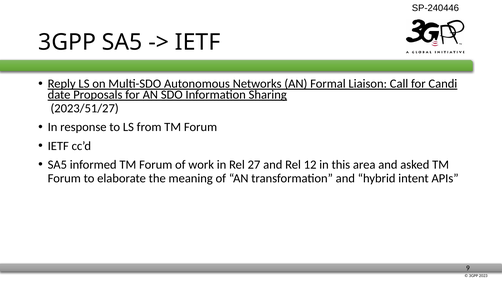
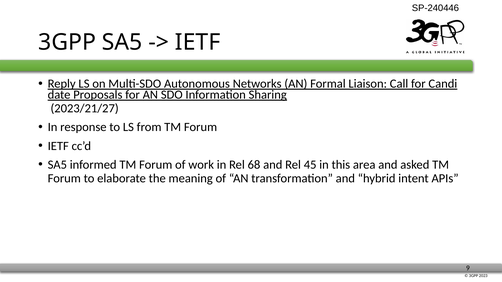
2023/51/27: 2023/51/27 -> 2023/21/27
27: 27 -> 68
12: 12 -> 45
